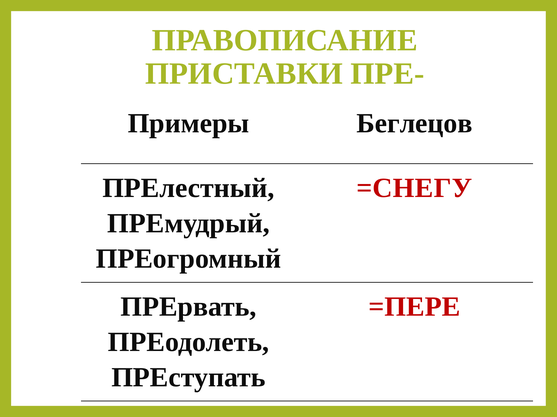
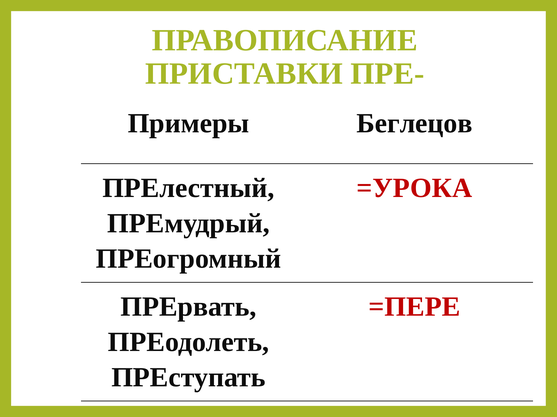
=СНЕГУ: =СНЕГУ -> =УРОКА
